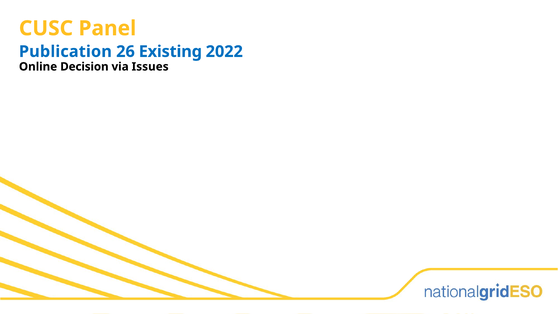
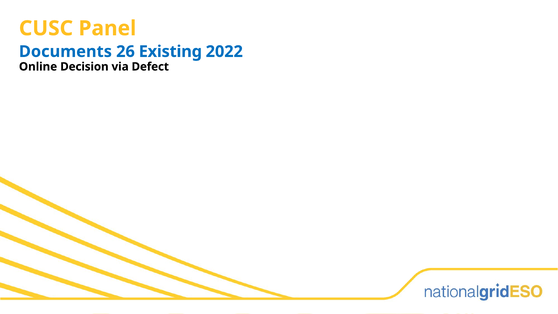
Publication: Publication -> Documents
Issues: Issues -> Defect
